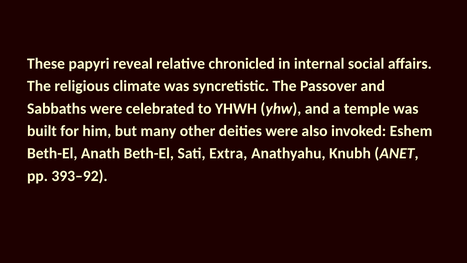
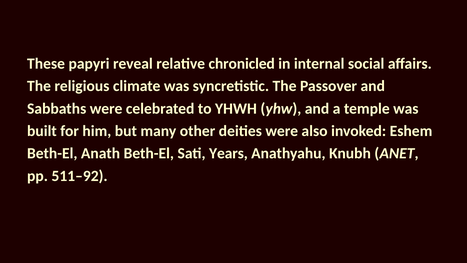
Extra: Extra -> Years
393–92: 393–92 -> 511–92
